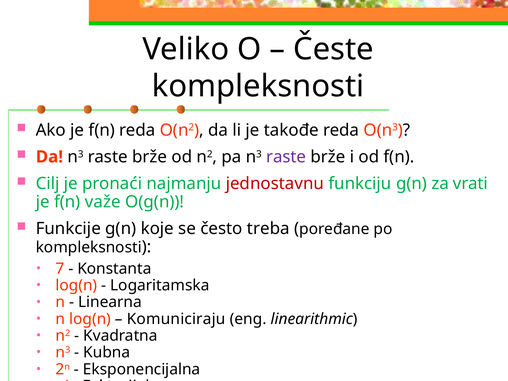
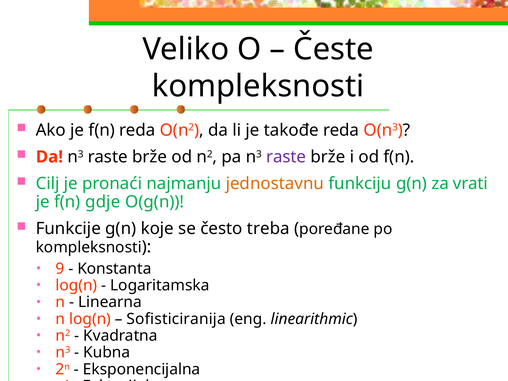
jednostavnu colour: red -> orange
važe: važe -> gdje
7: 7 -> 9
Komuniciraju: Komuniciraju -> Sofisticiranija
